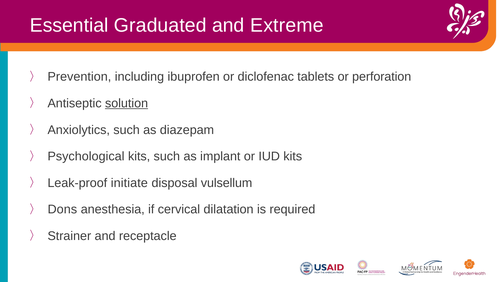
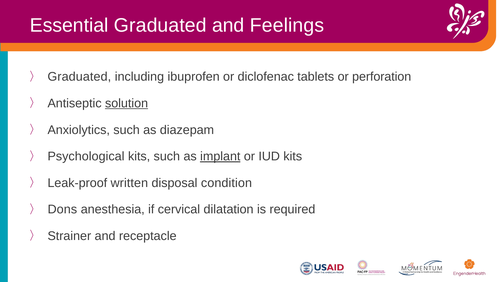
Extreme: Extreme -> Feelings
Prevention at (79, 77): Prevention -> Graduated
implant underline: none -> present
initiate: initiate -> written
vulsellum: vulsellum -> condition
